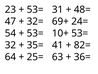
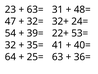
53= at (35, 9): 53= -> 63=
69+: 69+ -> 32+
53= at (35, 33): 53= -> 39=
10+: 10+ -> 22+
82=: 82= -> 40=
